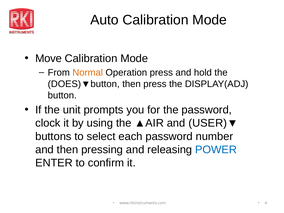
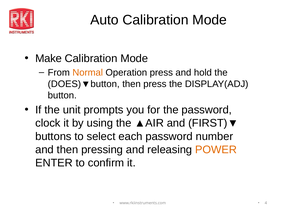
Move: Move -> Make
USER)▼: USER)▼ -> FIRST)▼
POWER colour: blue -> orange
